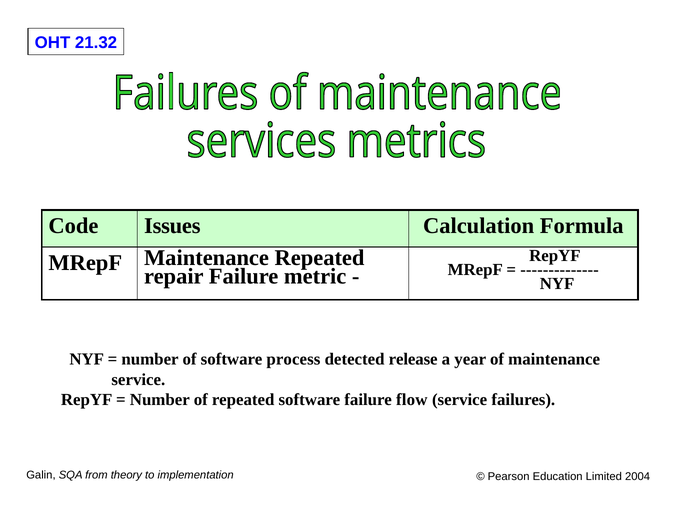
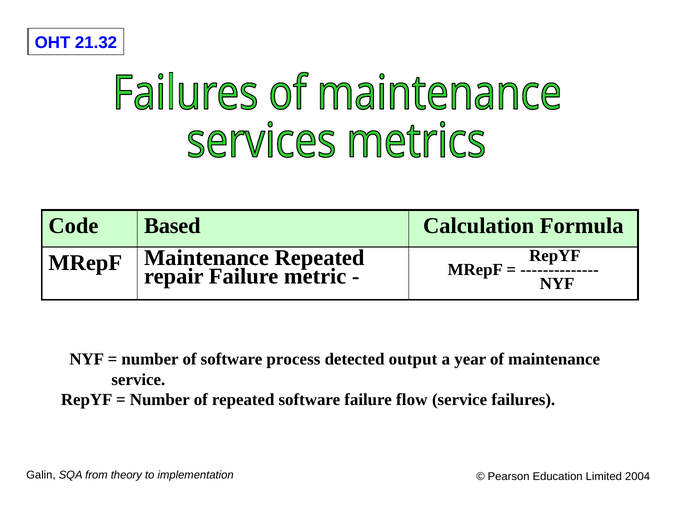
Issues: Issues -> Based
release: release -> output
